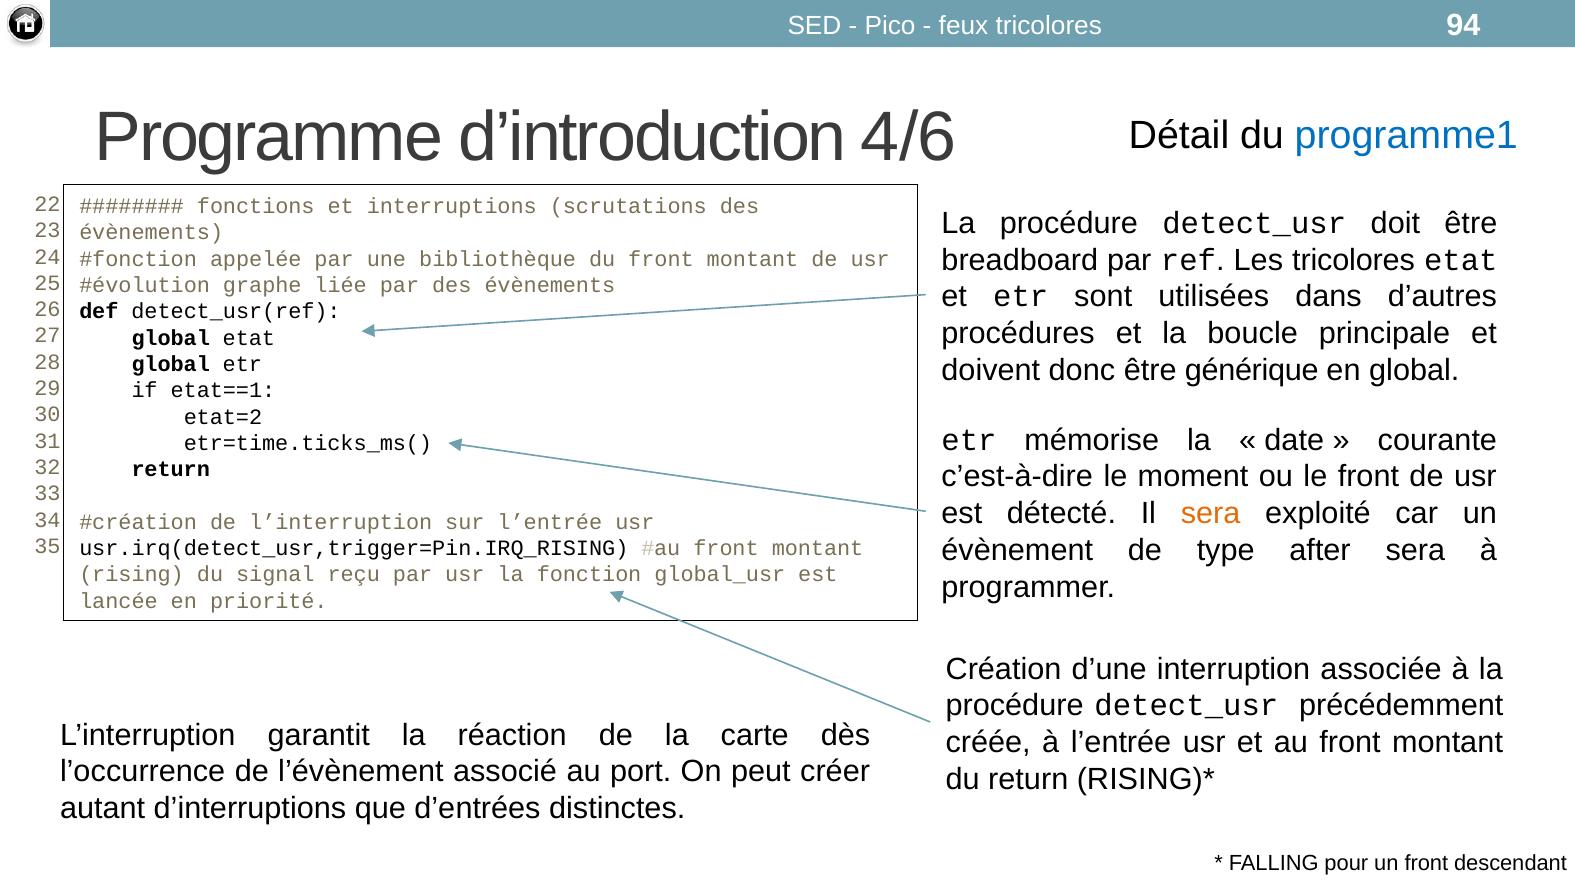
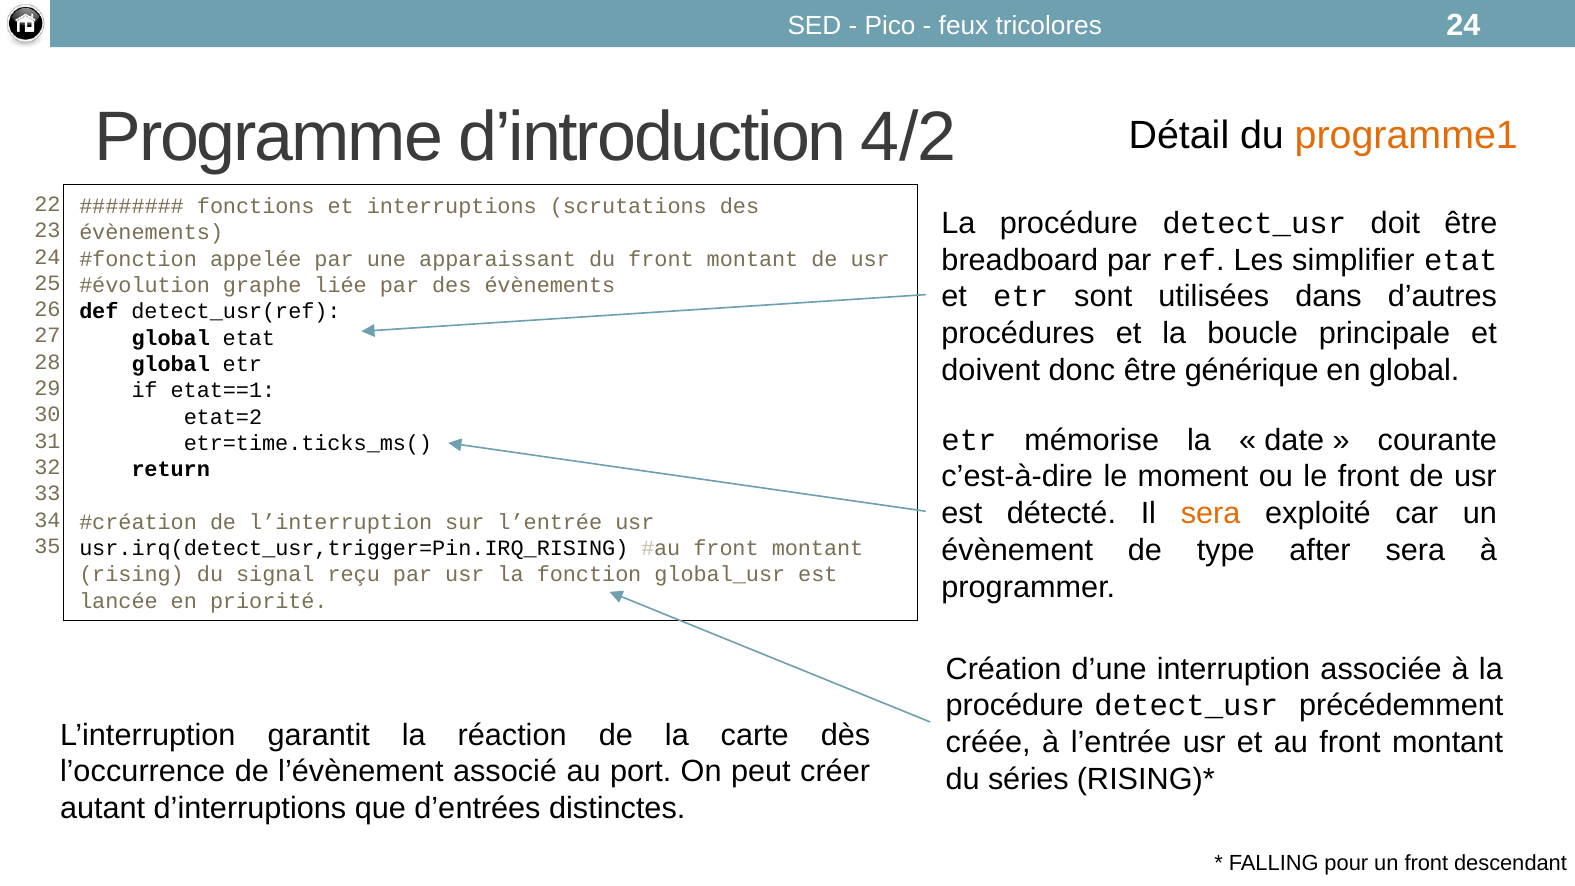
tricolores 94: 94 -> 24
4/6: 4/6 -> 4/2
programme1 colour: blue -> orange
Les tricolores: tricolores -> simplifier
bibliothèque: bibliothèque -> apparaissant
du return: return -> séries
